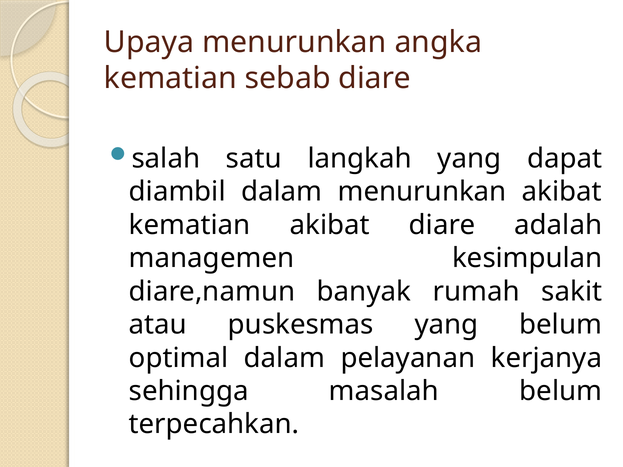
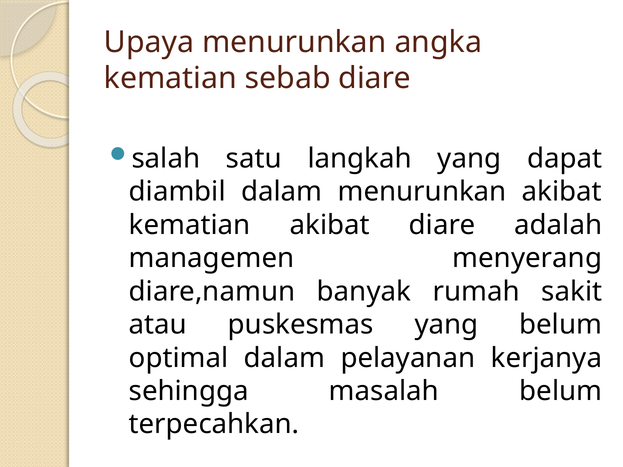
kesimpulan: kesimpulan -> menyerang
